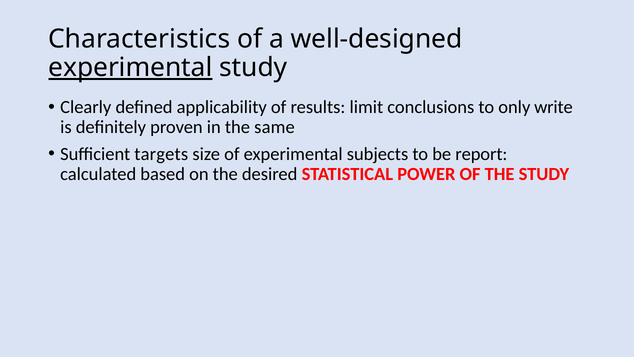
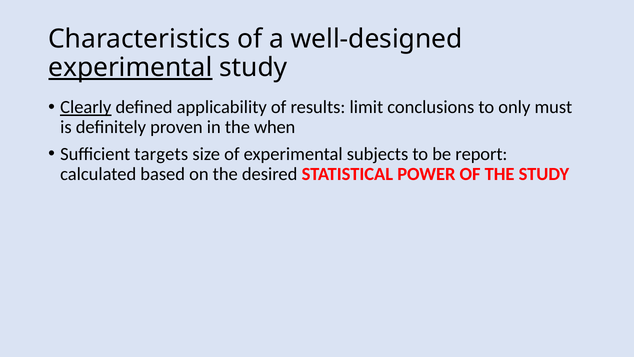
Clearly underline: none -> present
write: write -> must
same: same -> when
